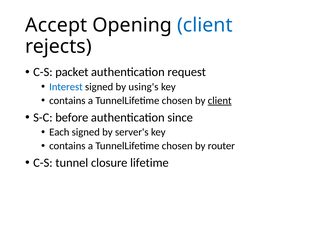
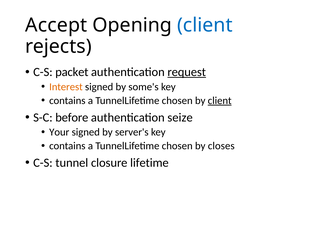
request underline: none -> present
Interest colour: blue -> orange
using's: using's -> some's
since: since -> seize
Each: Each -> Your
router: router -> closes
